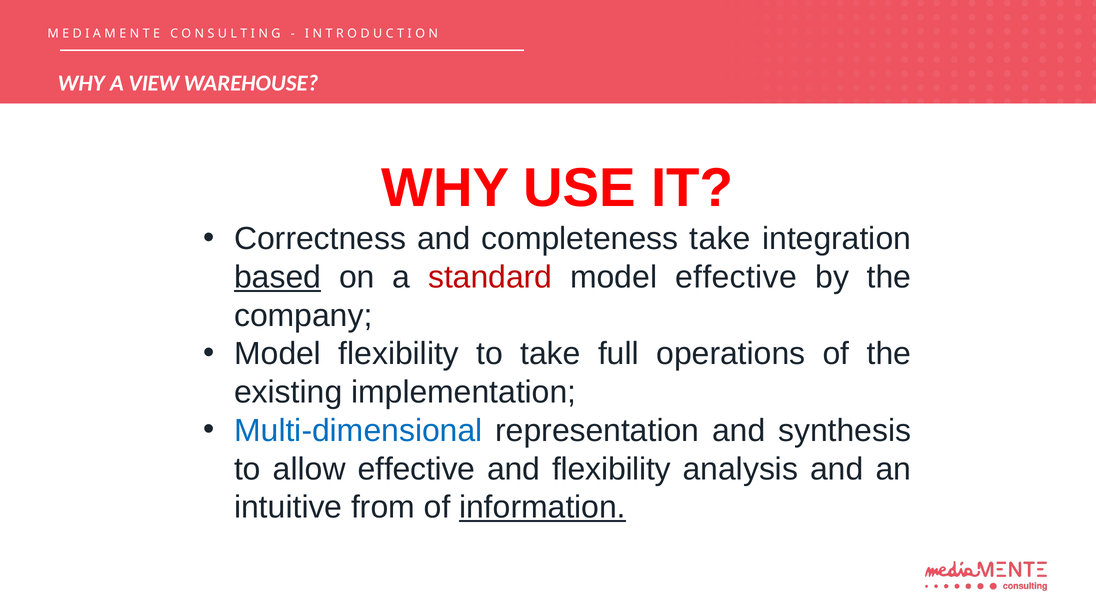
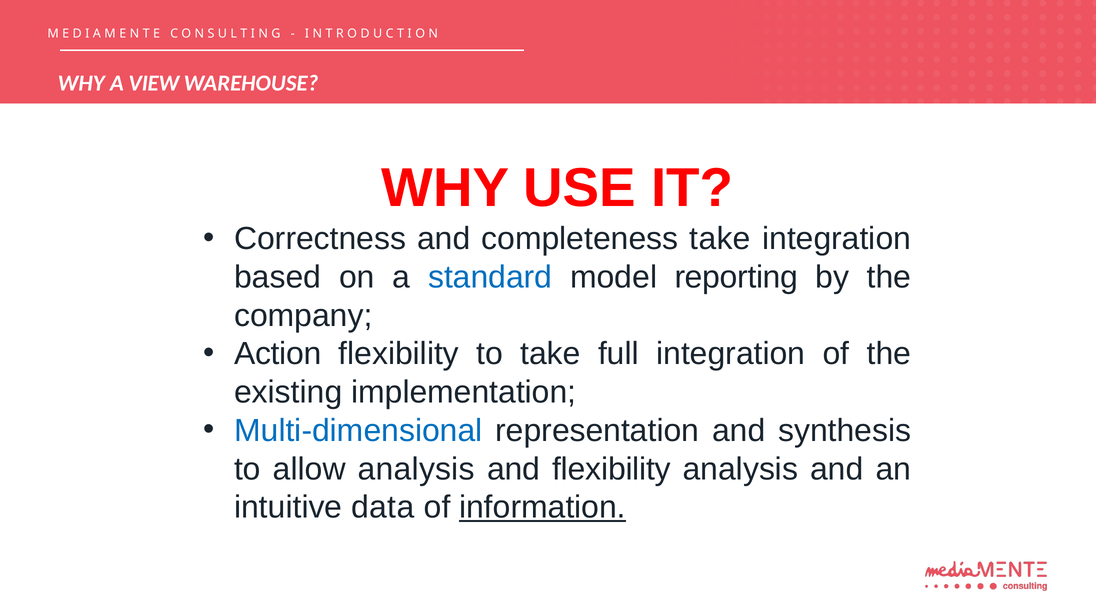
based underline: present -> none
standard colour: red -> blue
model effective: effective -> reporting
Model at (278, 354): Model -> Action
full operations: operations -> integration
allow effective: effective -> analysis
from: from -> data
